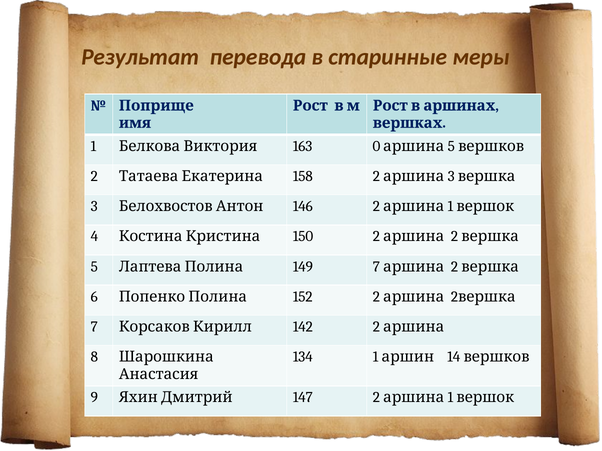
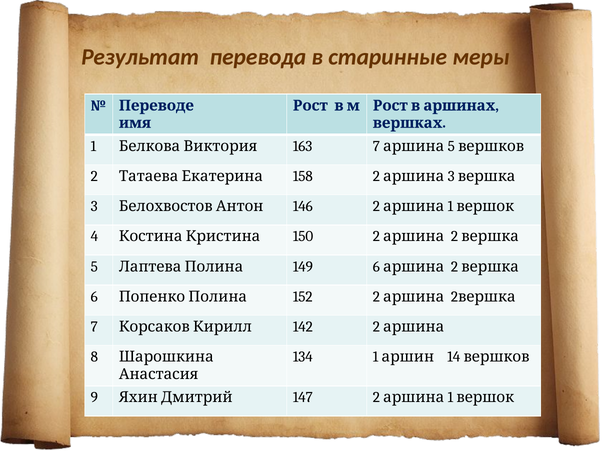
Поприще: Поприще -> Переводе
163 0: 0 -> 7
149 7: 7 -> 6
